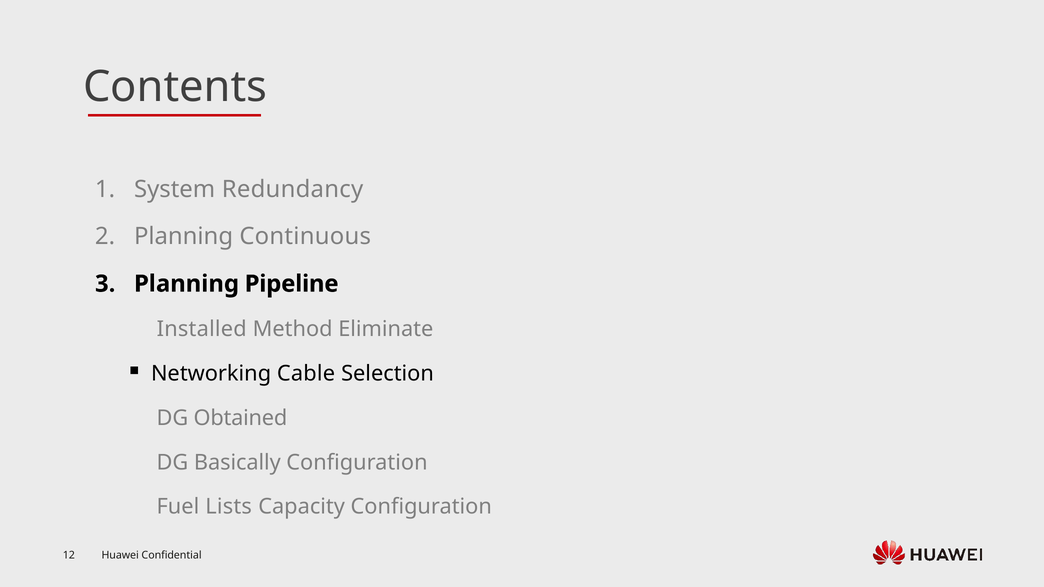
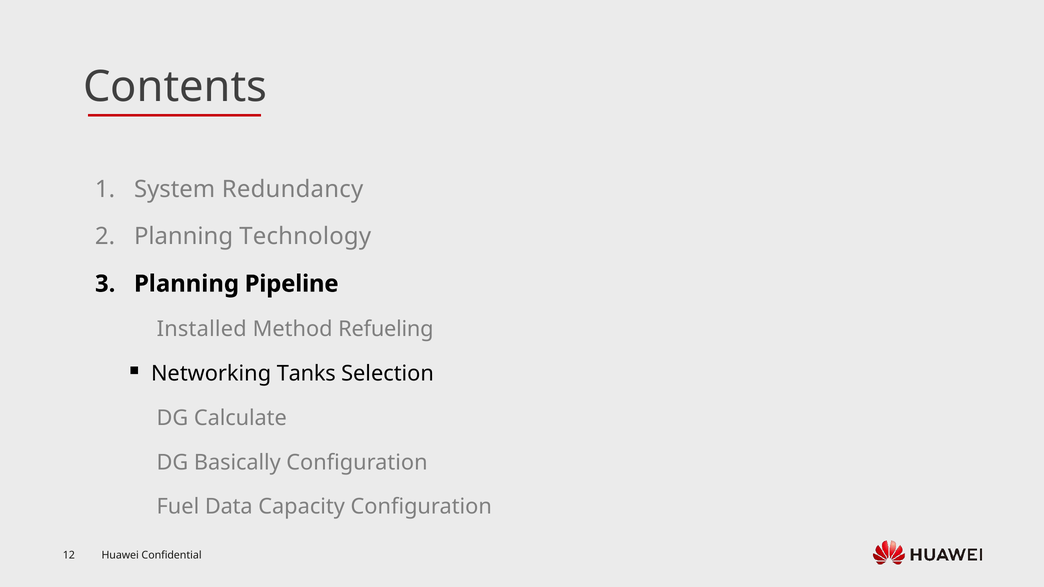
Continuous: Continuous -> Technology
Eliminate: Eliminate -> Refueling
Cable: Cable -> Tanks
Obtained: Obtained -> Calculate
Lists: Lists -> Data
